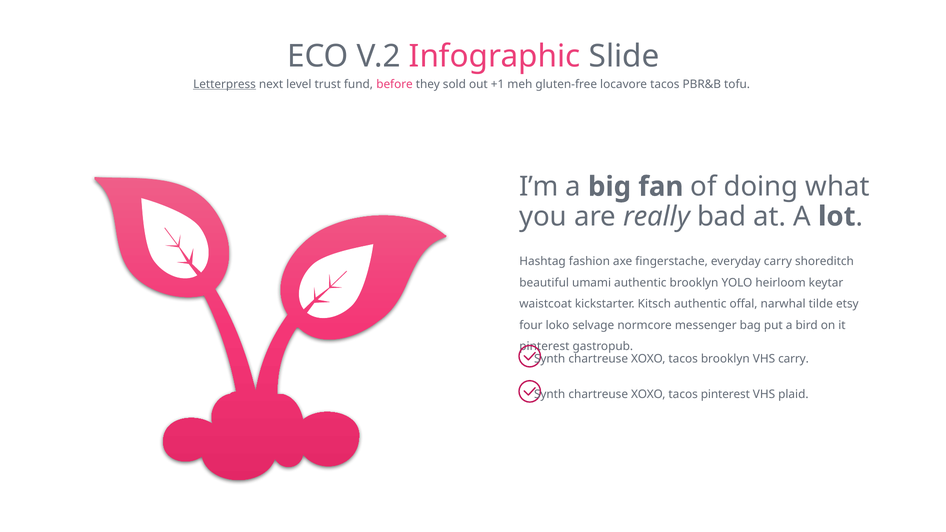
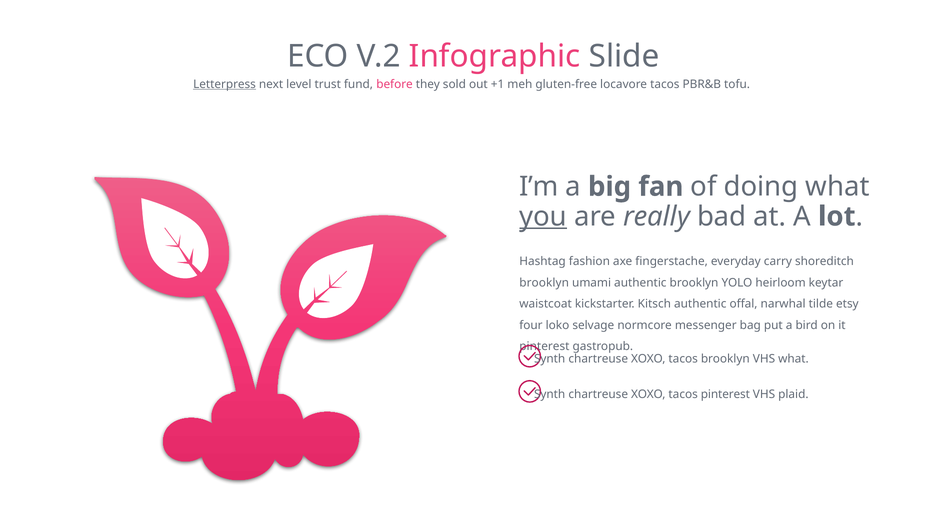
you underline: none -> present
beautiful at (544, 283): beautiful -> brooklyn
VHS carry: carry -> what
